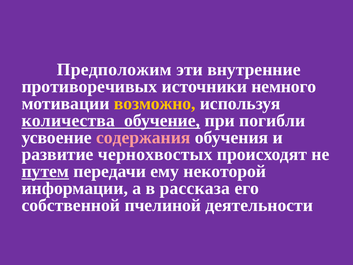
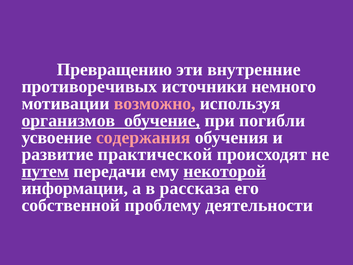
Предположим: Предположим -> Превращению
возможно colour: yellow -> pink
количества: количества -> организмов
чернохвостых: чернохвостых -> практической
некоторой underline: none -> present
пчелиной: пчелиной -> проблему
